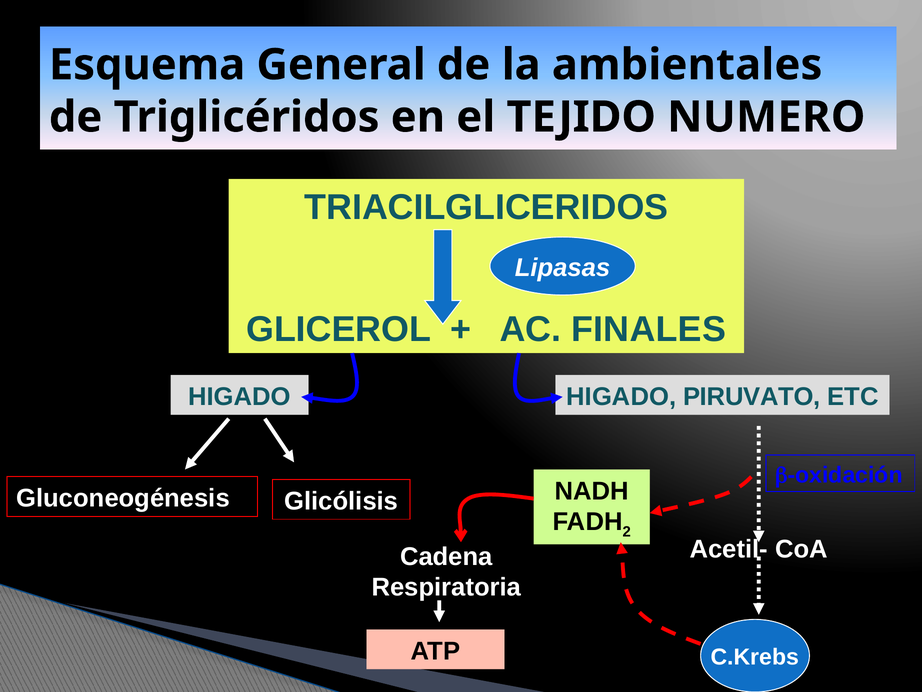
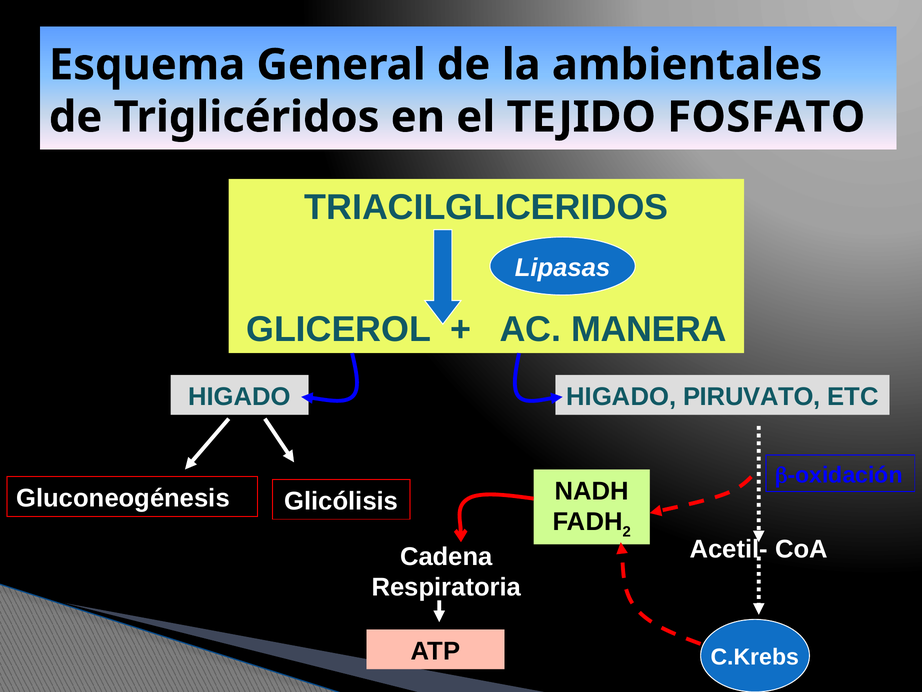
NUMERO: NUMERO -> FOSFATO
FINALES: FINALES -> MANERA
